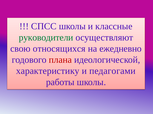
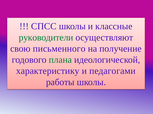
относящихся: относящихся -> письменного
ежедневно: ежедневно -> получение
плана colour: red -> green
